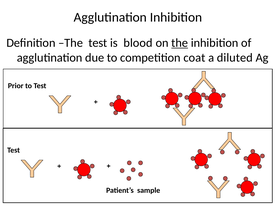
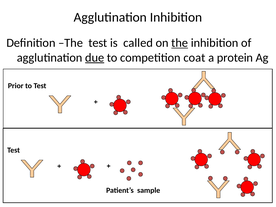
blood: blood -> called
due underline: none -> present
diluted: diluted -> protein
